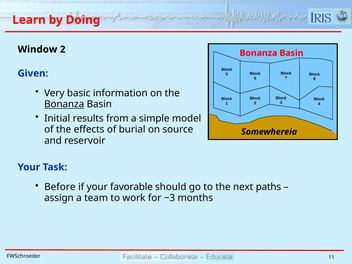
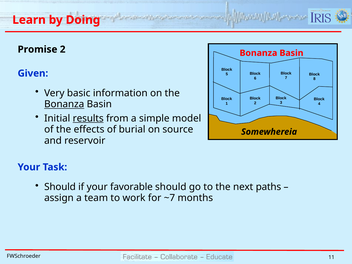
Window: Window -> Promise
results underline: none -> present
Before at (60, 187): Before -> Should
~3: ~3 -> ~7
